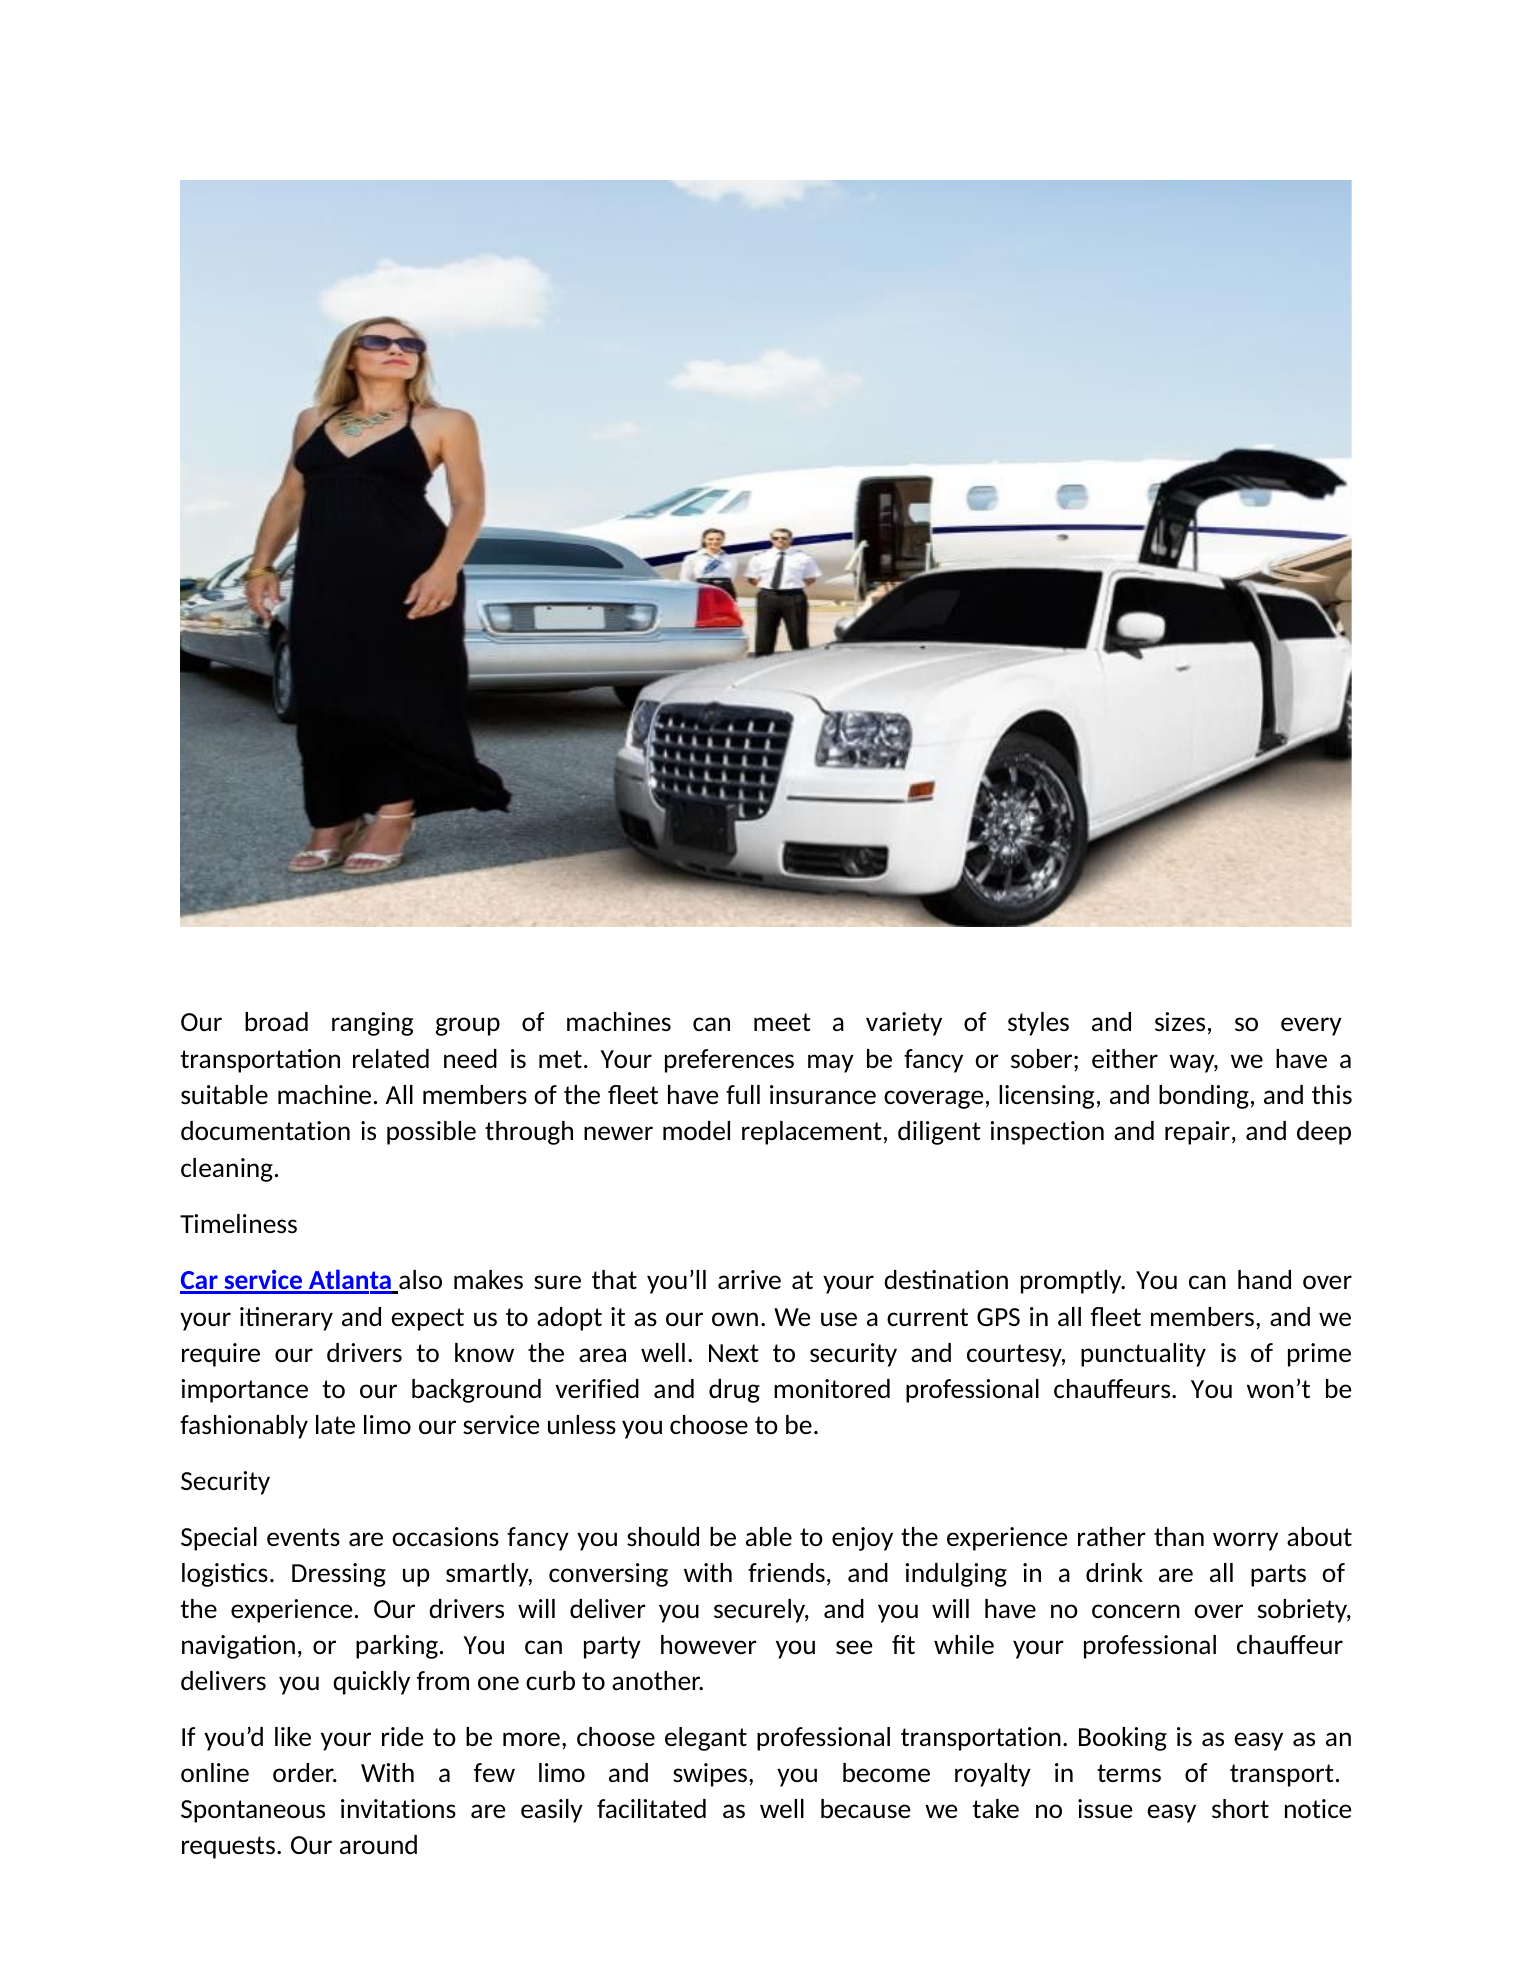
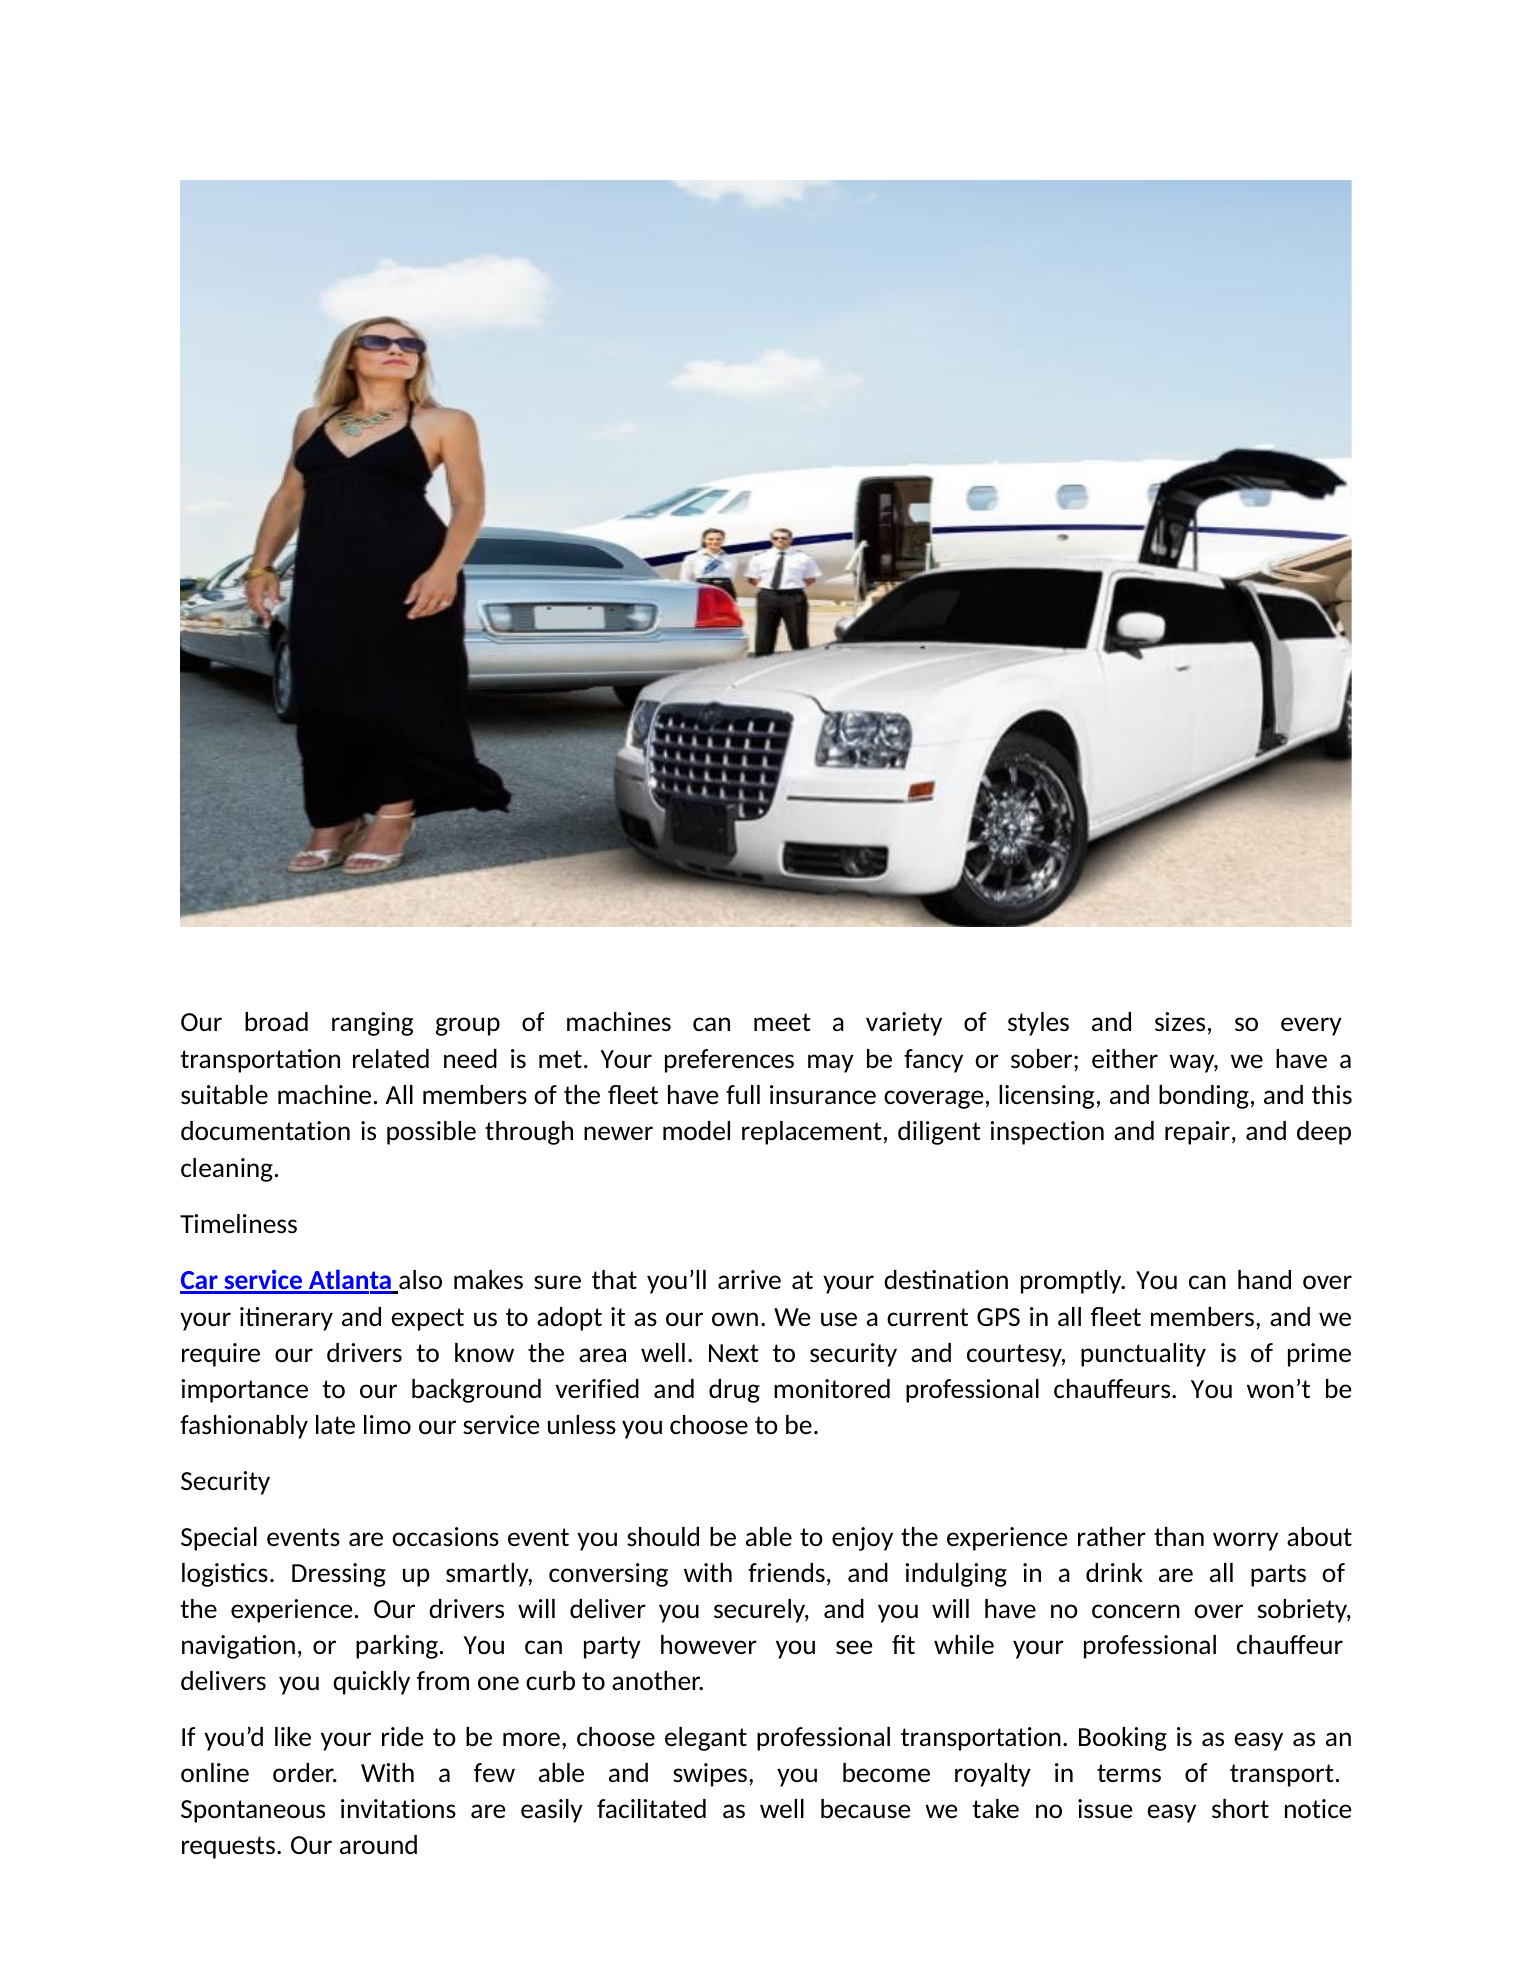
occasions fancy: fancy -> event
few limo: limo -> able
